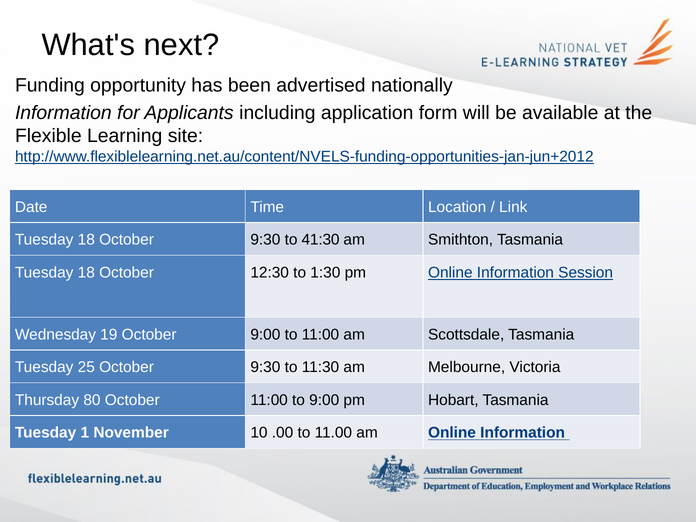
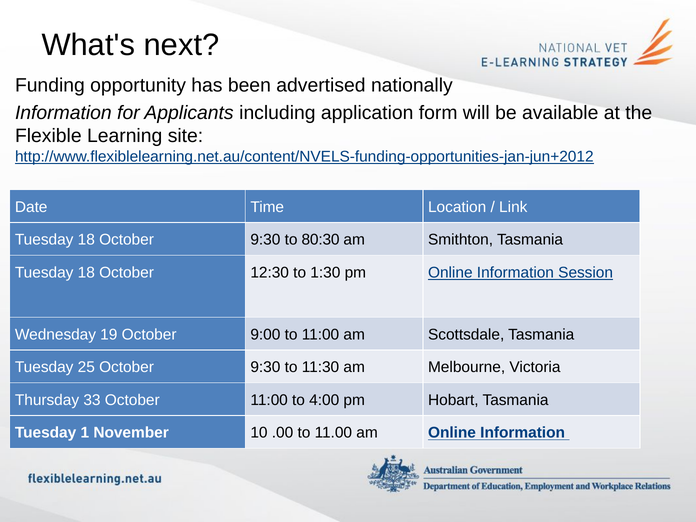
41:30: 41:30 -> 80:30
80: 80 -> 33
to 9:00: 9:00 -> 4:00
